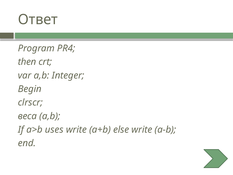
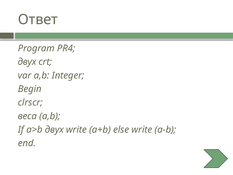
then at (27, 62): then -> двух
a>b uses: uses -> двух
